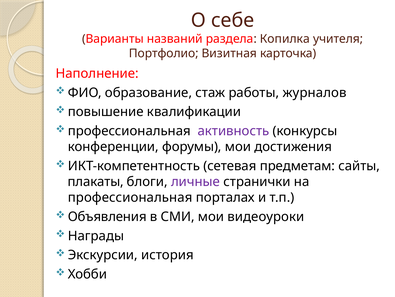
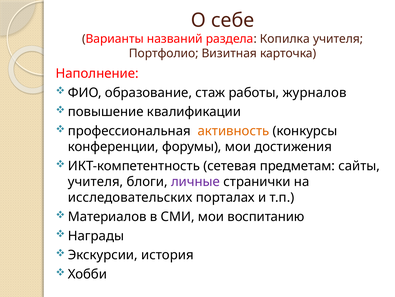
активность colour: purple -> orange
плакаты at (96, 181): плакаты -> учителя
профессиональная at (130, 197): профессиональная -> исследовательских
Объявления: Объявления -> Материалов
видеоуроки: видеоуроки -> воспитанию
